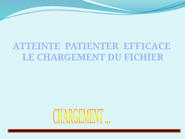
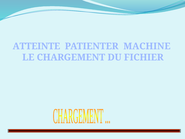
EFFICACE: EFFICACE -> MACHINE
